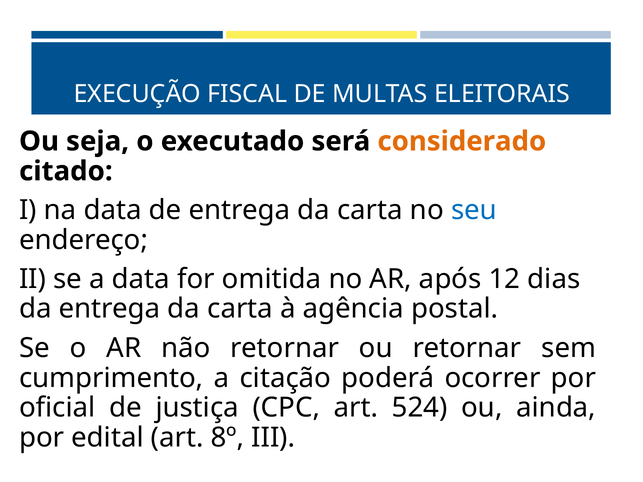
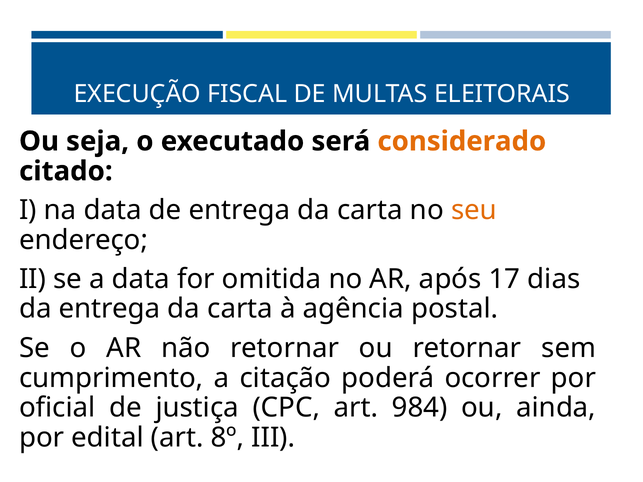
seu colour: blue -> orange
12: 12 -> 17
524: 524 -> 984
